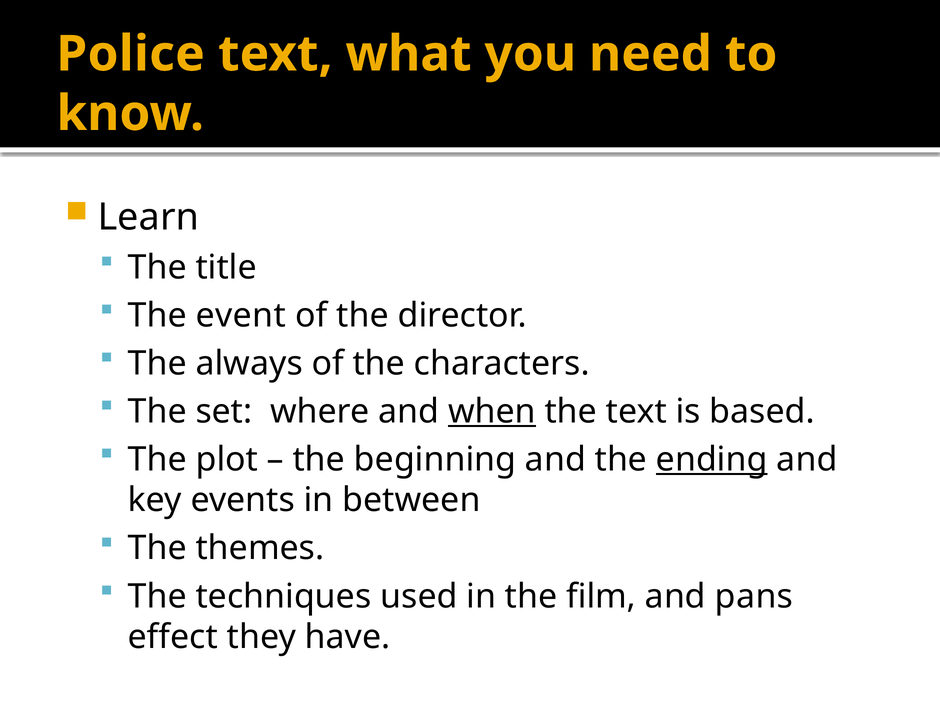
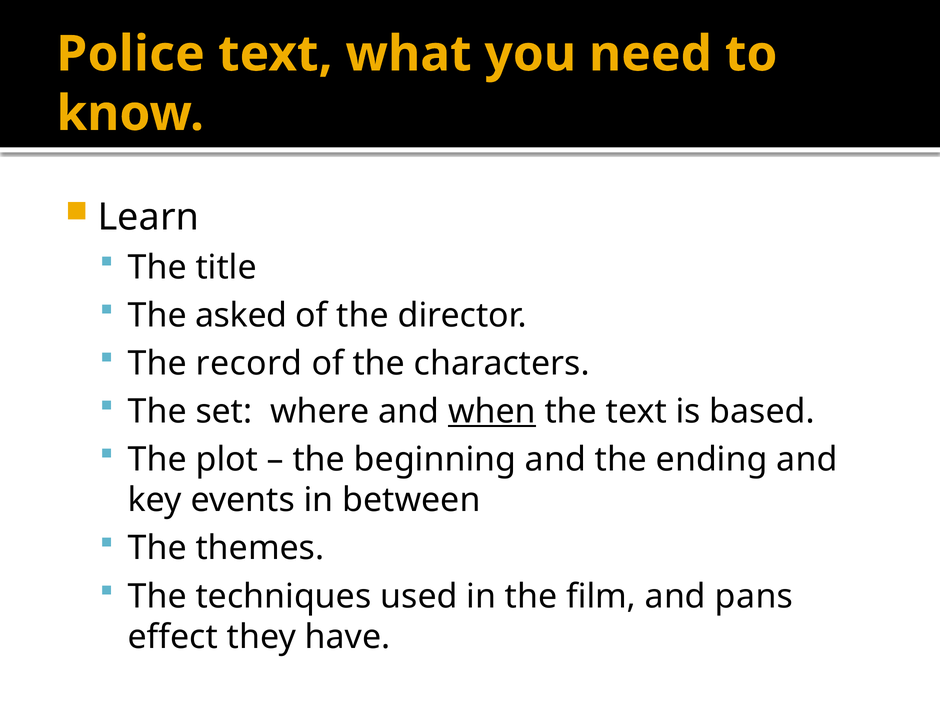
event: event -> asked
always: always -> record
ending underline: present -> none
